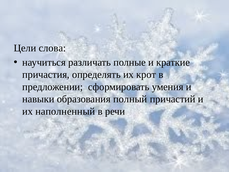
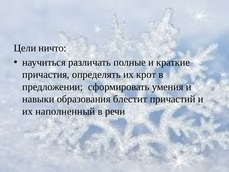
слова: слова -> ничто
полный: полный -> блестит
